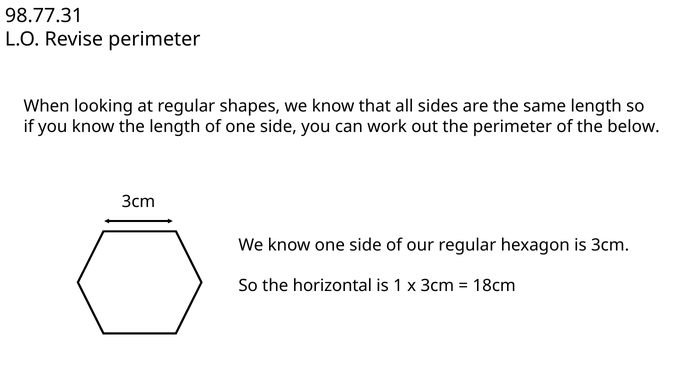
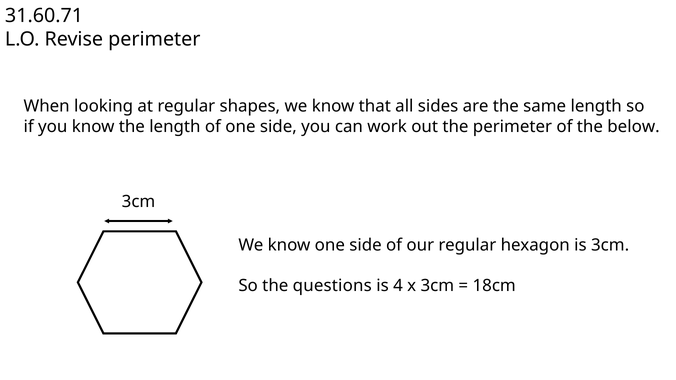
98.77.31: 98.77.31 -> 31.60.71
horizontal: horizontal -> questions
1: 1 -> 4
